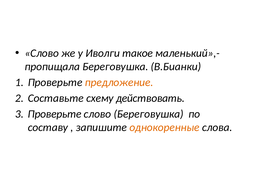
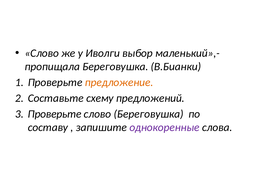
такое: такое -> выбор
действовать: действовать -> предложений
однокоренные colour: orange -> purple
